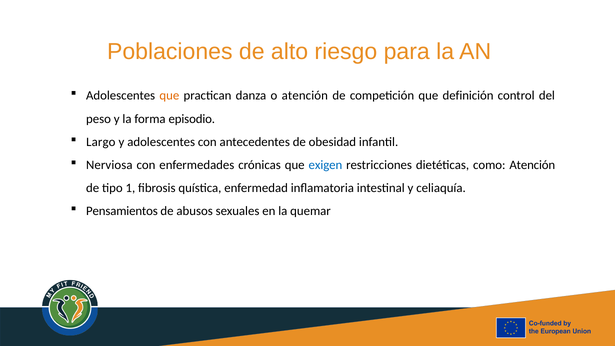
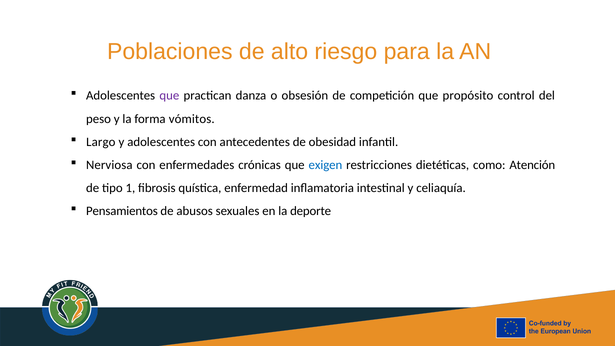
que at (169, 96) colour: orange -> purple
o atención: atención -> obsesión
definición: definición -> propósito
episodio: episodio -> vómitos
quemar: quemar -> deporte
